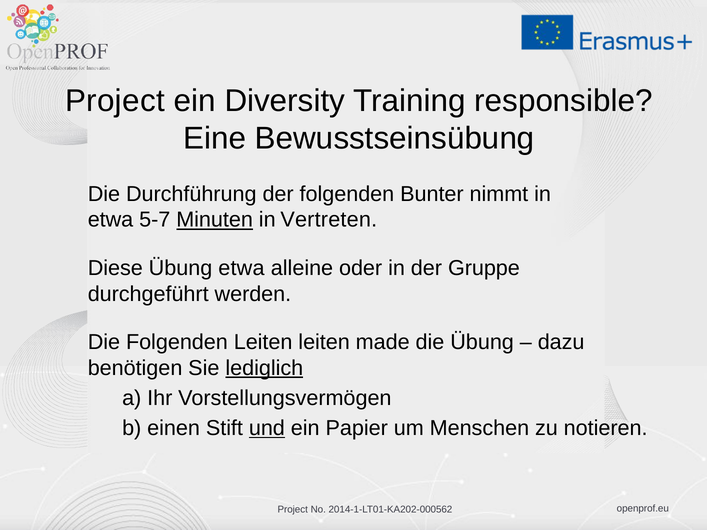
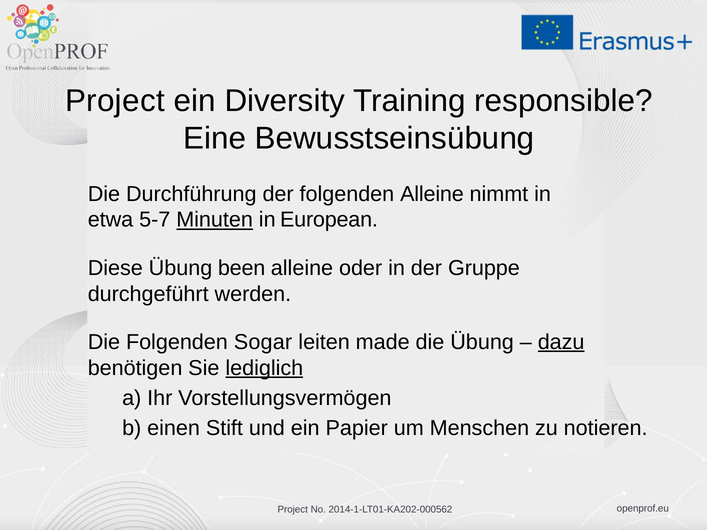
folgenden Bunter: Bunter -> Alleine
Vertreten: Vertreten -> European
Übung etwa: etwa -> been
Folgenden Leiten: Leiten -> Sogar
dazu underline: none -> present
und underline: present -> none
